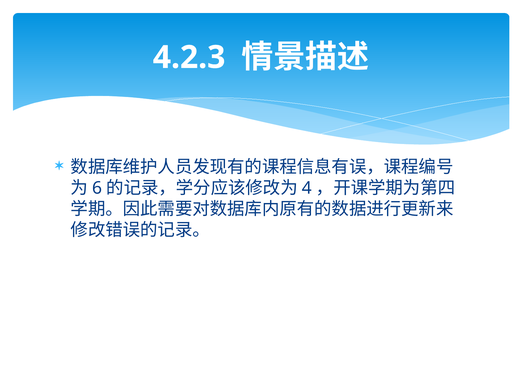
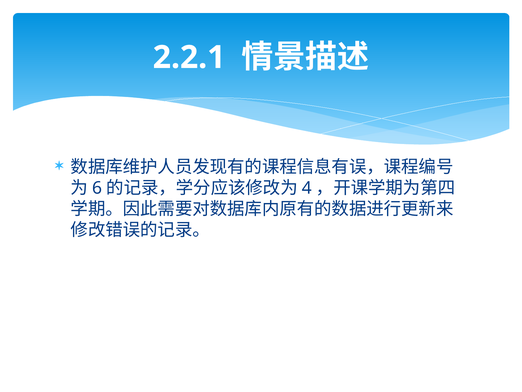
4.2.3: 4.2.3 -> 2.2.1
